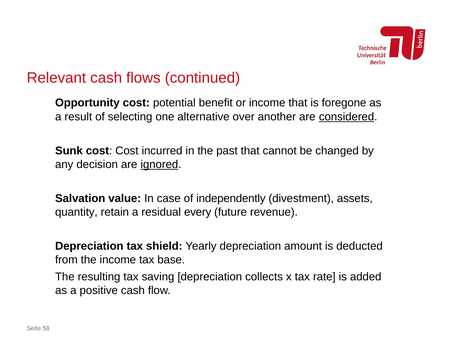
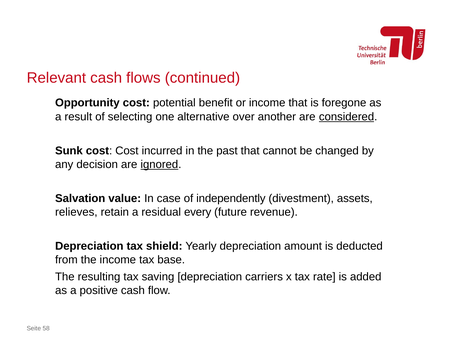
quantity: quantity -> relieves
collects: collects -> carriers
